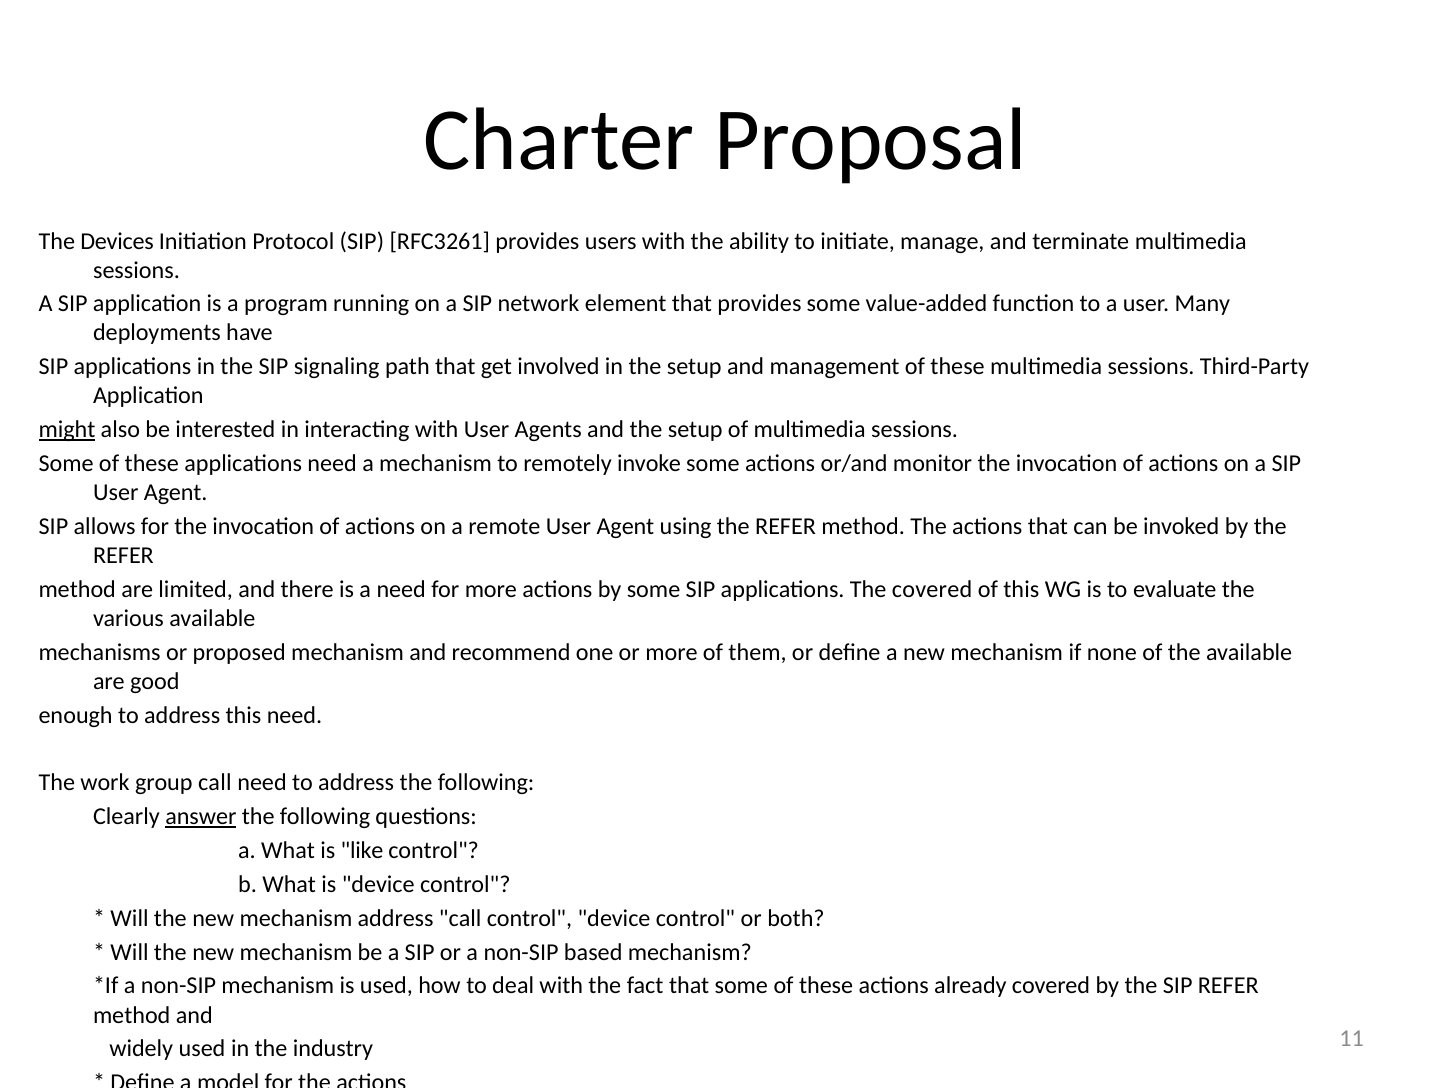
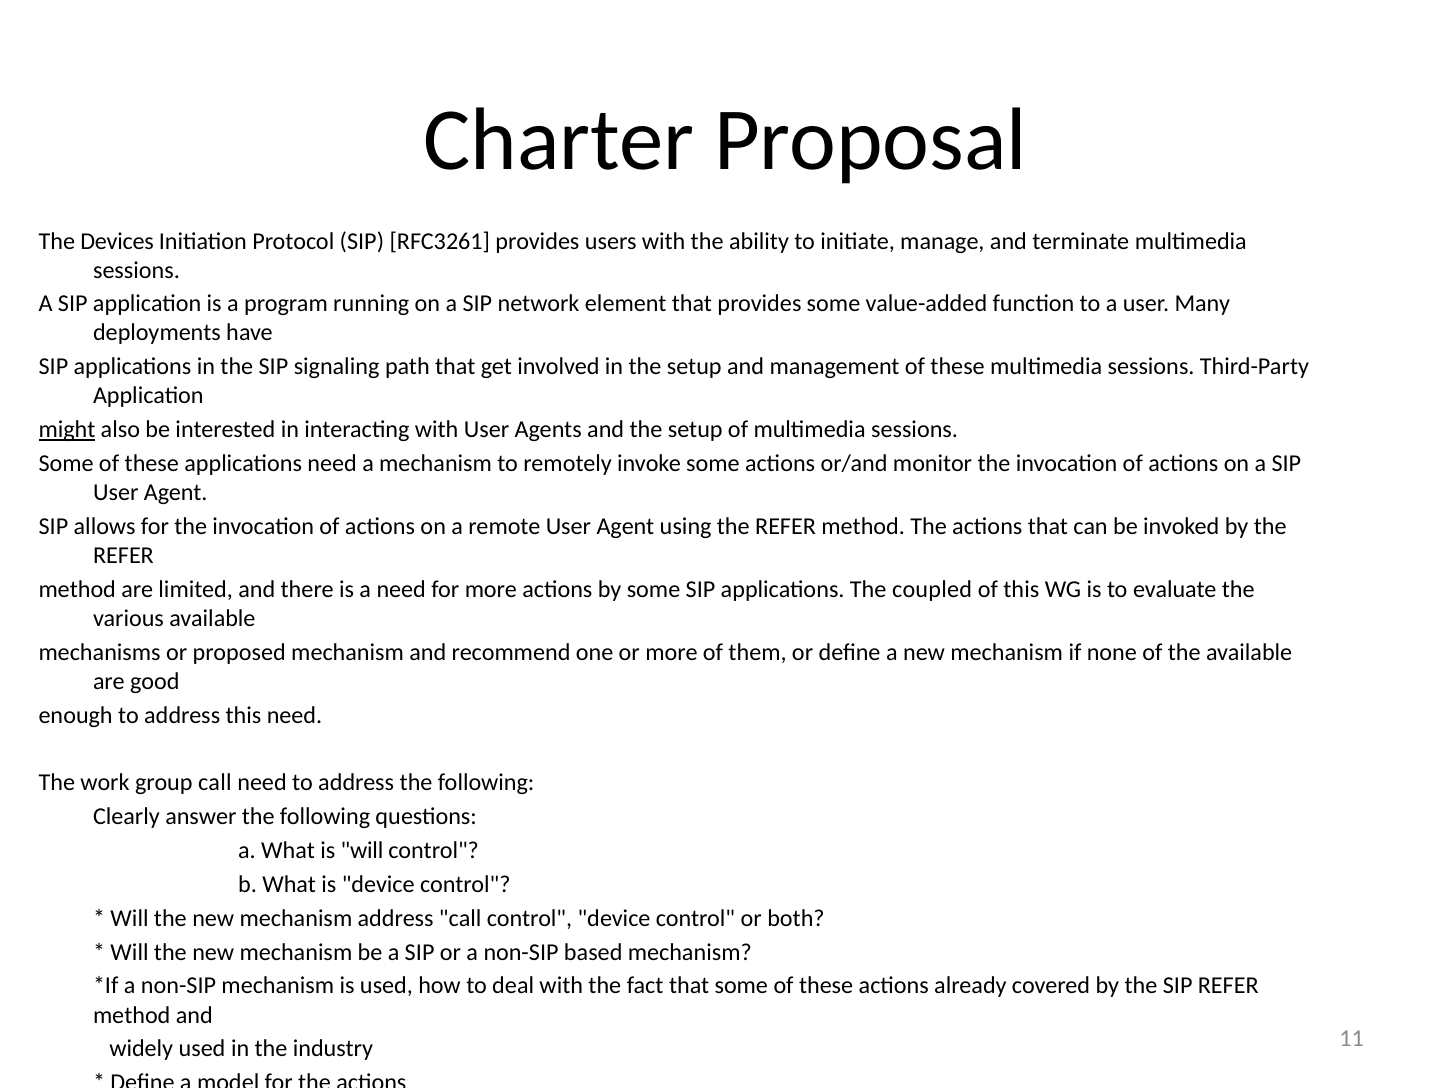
The covered: covered -> coupled
answer underline: present -> none
is like: like -> will
